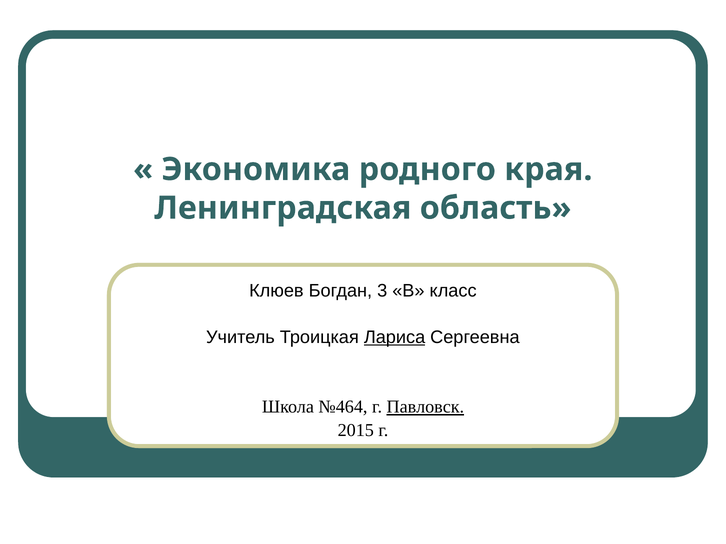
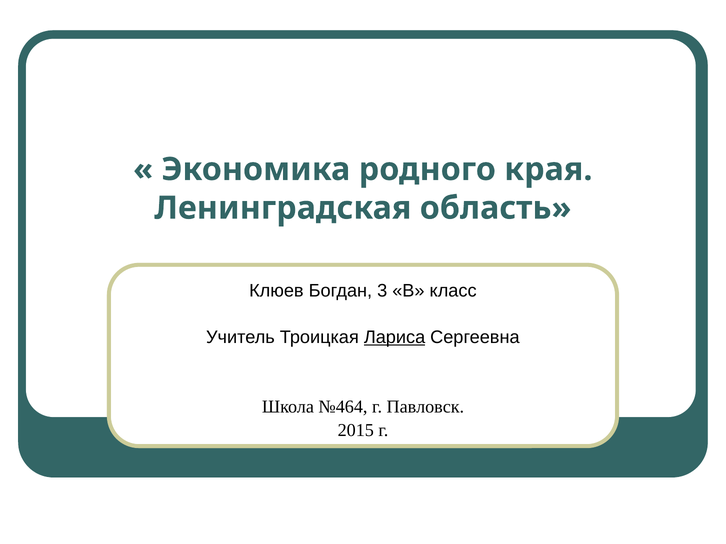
Павловск underline: present -> none
